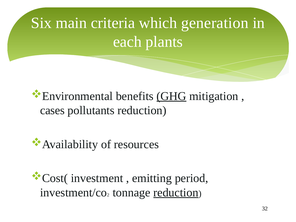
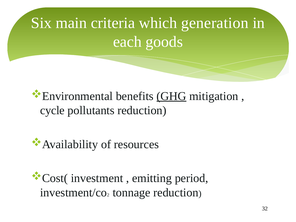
plants: plants -> goods
cases: cases -> cycle
reduction at (176, 192) underline: present -> none
